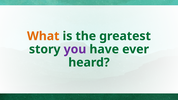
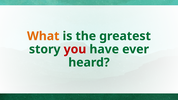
you colour: purple -> red
